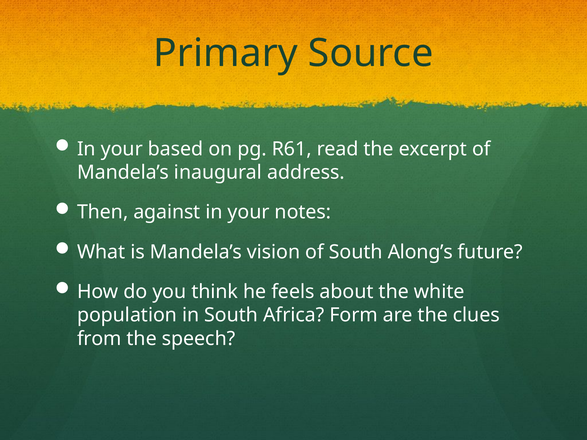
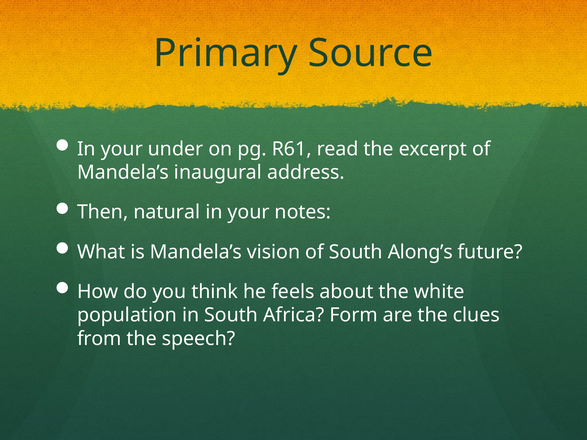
based: based -> under
against: against -> natural
